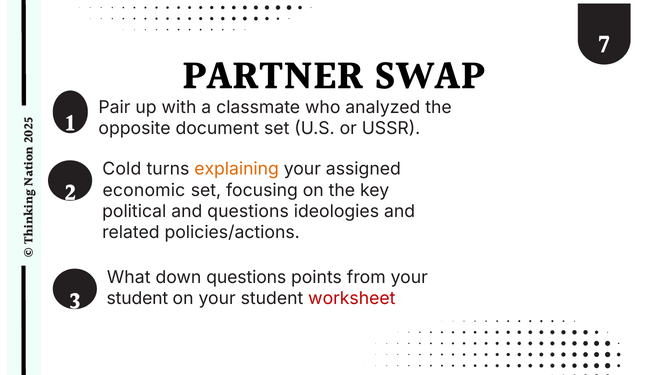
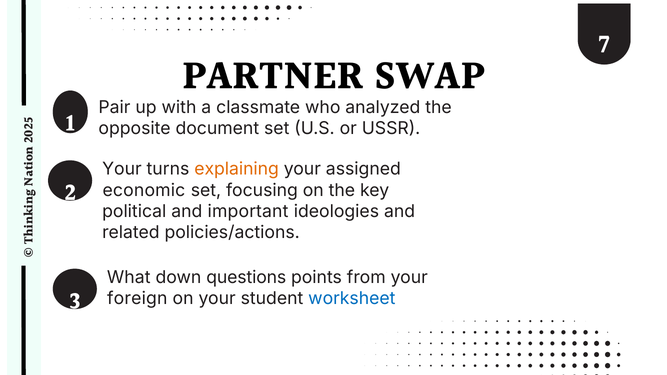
Cold at (122, 169): Cold -> Your
and questions: questions -> important
student at (137, 299): student -> foreign
worksheet colour: red -> blue
